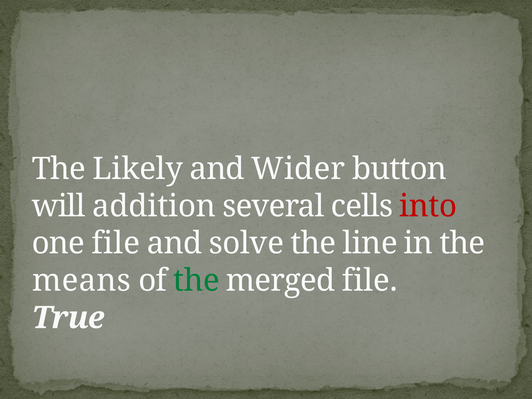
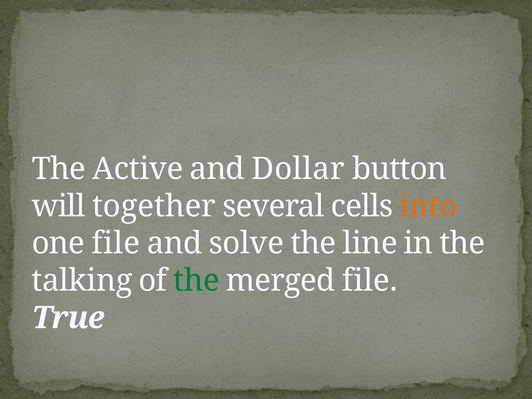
Likely: Likely -> Active
Wider: Wider -> Dollar
addition: addition -> together
into colour: red -> orange
means: means -> talking
